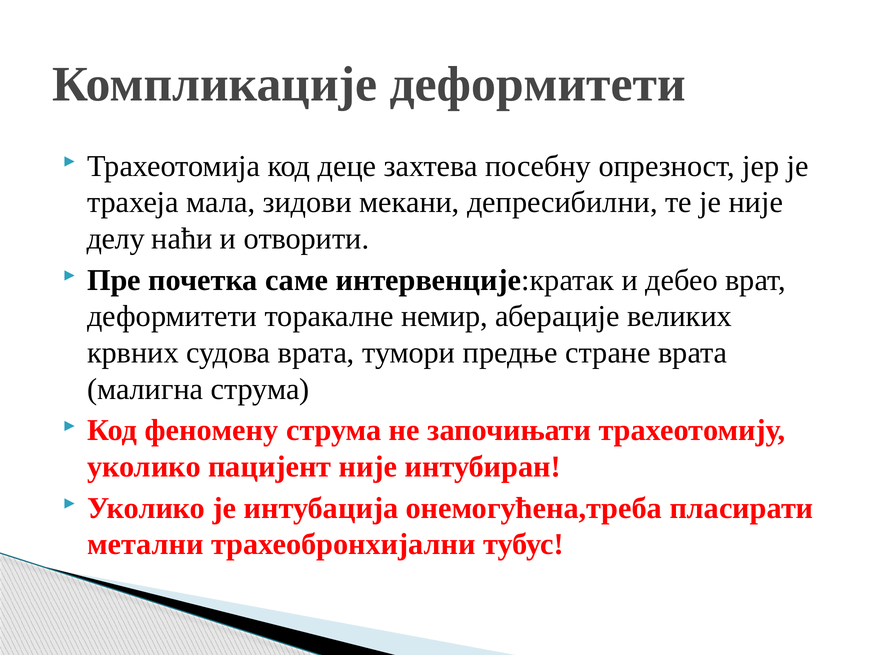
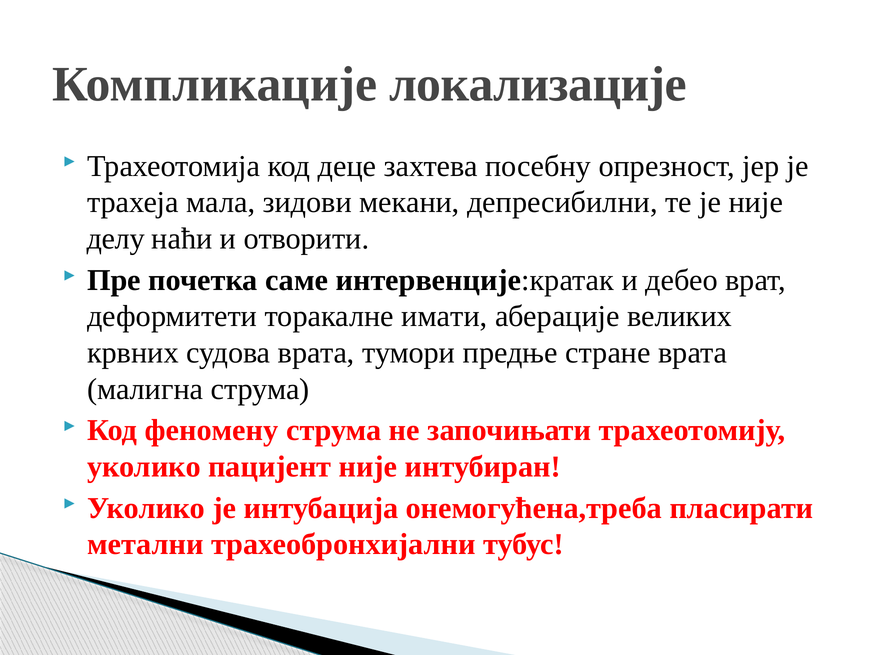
Компликације деформитети: деформитети -> локализације
немир: немир -> имати
